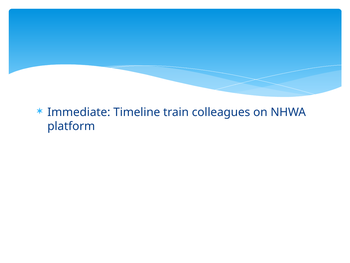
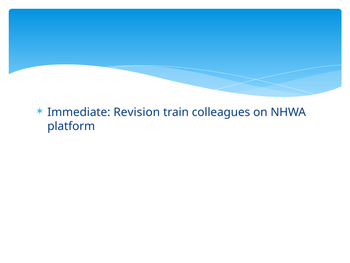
Timeline: Timeline -> Revision
